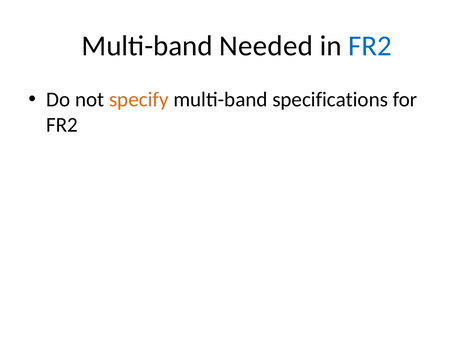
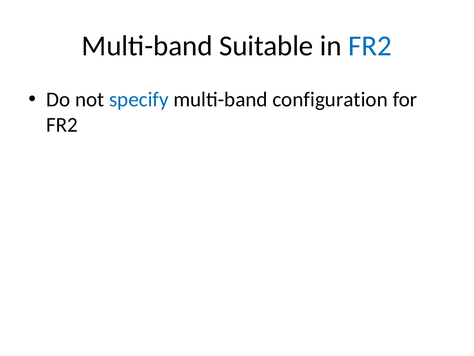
Needed: Needed -> Suitable
specify colour: orange -> blue
specifications: specifications -> configuration
